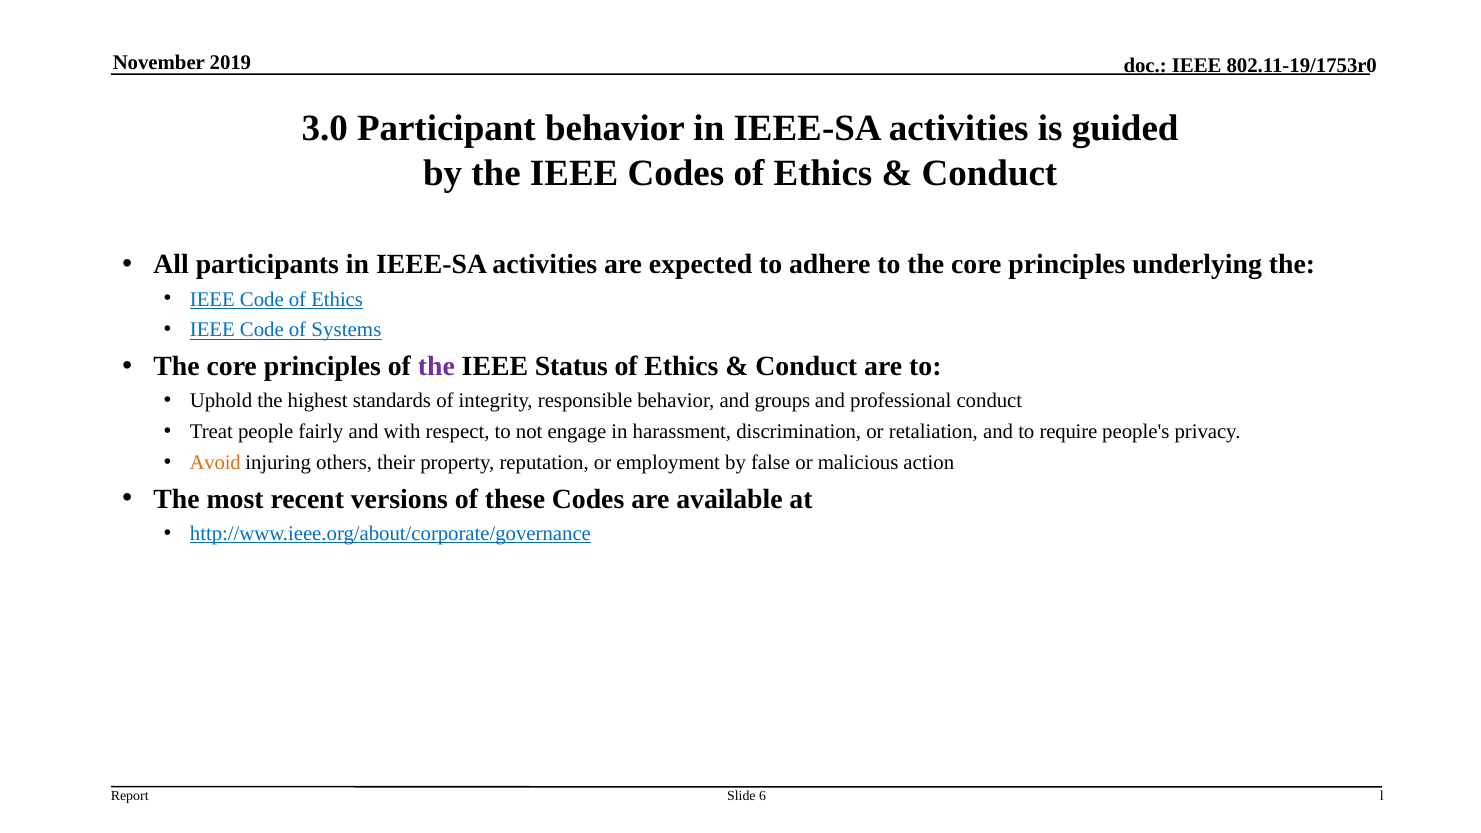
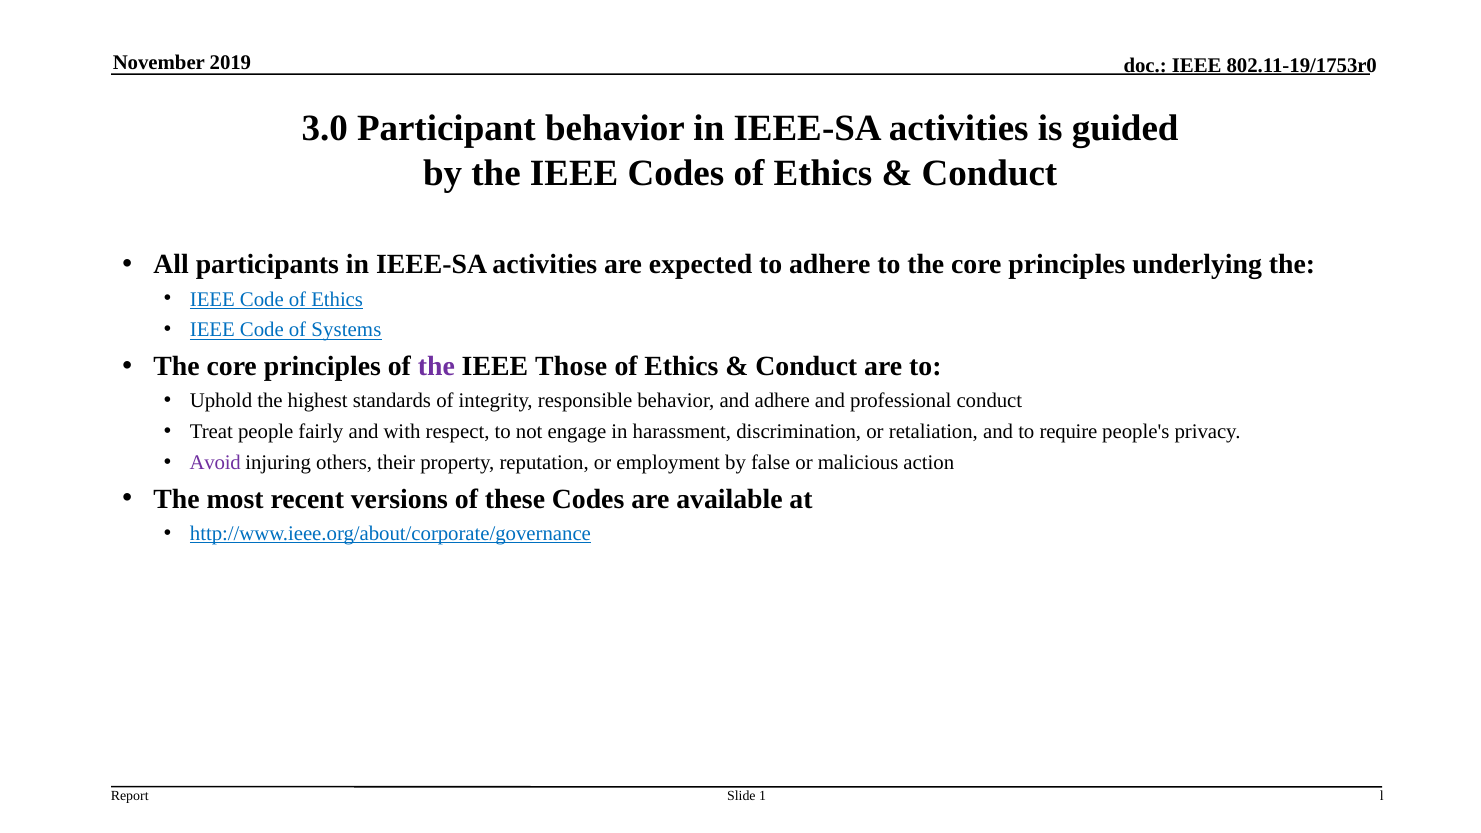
Status: Status -> Those
and groups: groups -> adhere
Avoid colour: orange -> purple
6: 6 -> 1
